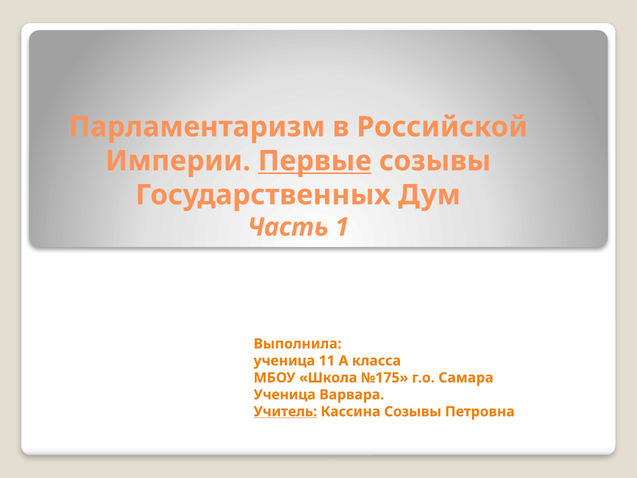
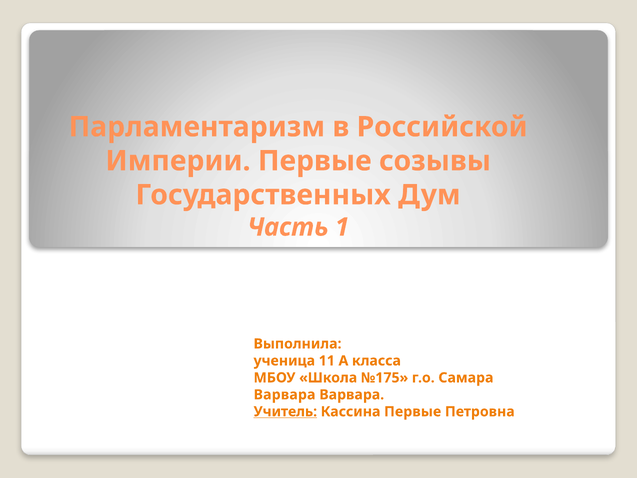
Первые at (315, 161) underline: present -> none
Ученица at (285, 394): Ученица -> Варвара
Кассина Созывы: Созывы -> Первые
